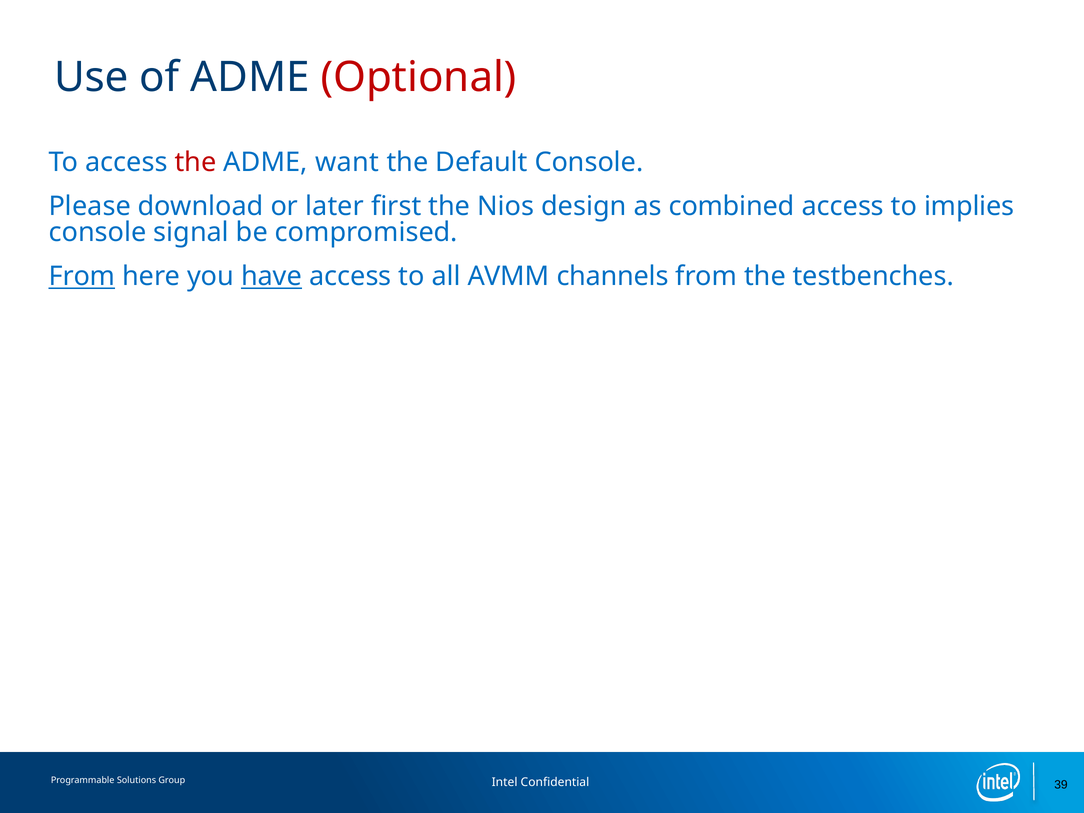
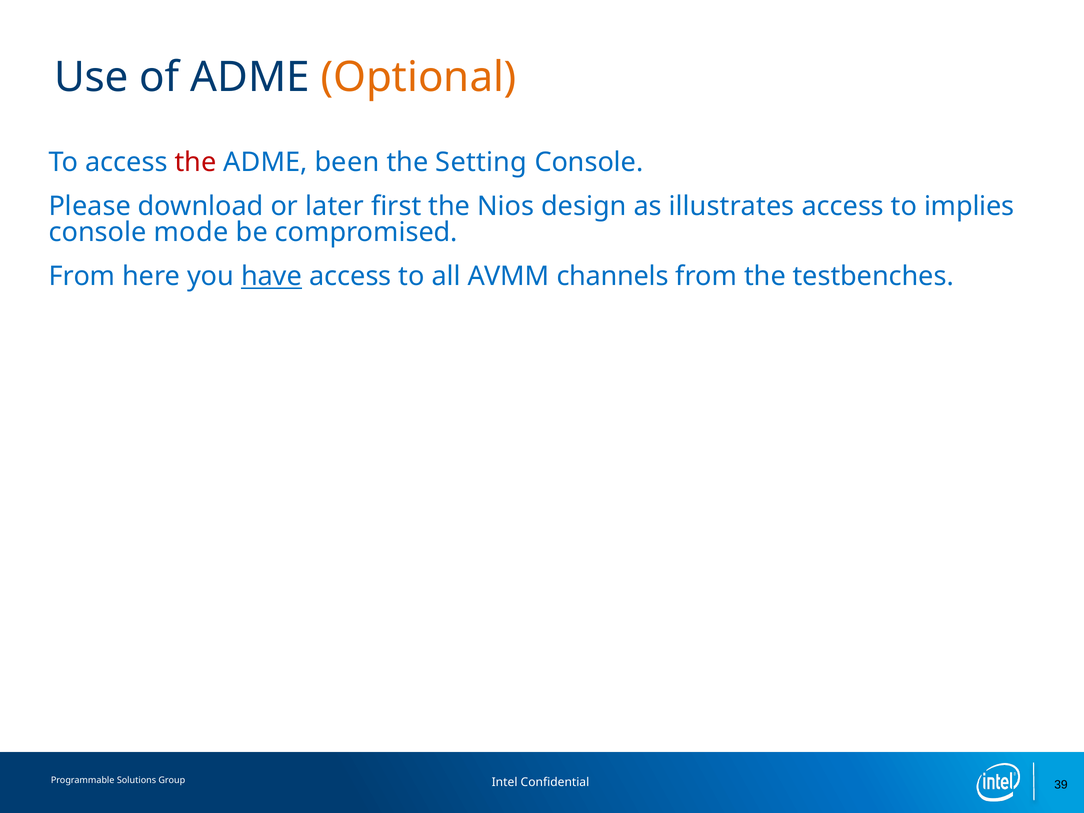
Optional colour: red -> orange
want: want -> been
Default: Default -> Setting
combined: combined -> illustrates
signal: signal -> mode
From at (82, 276) underline: present -> none
